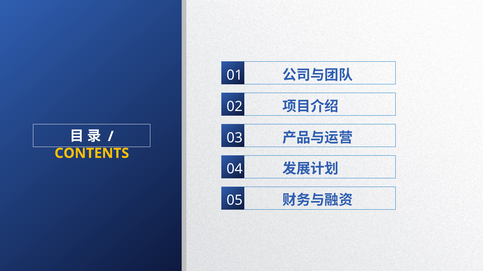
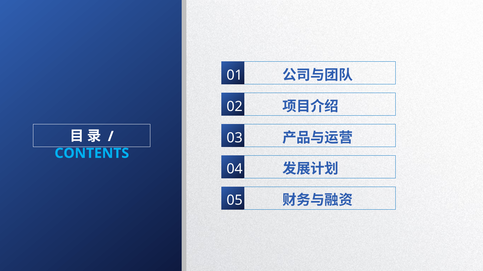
CONTENTS colour: yellow -> light blue
